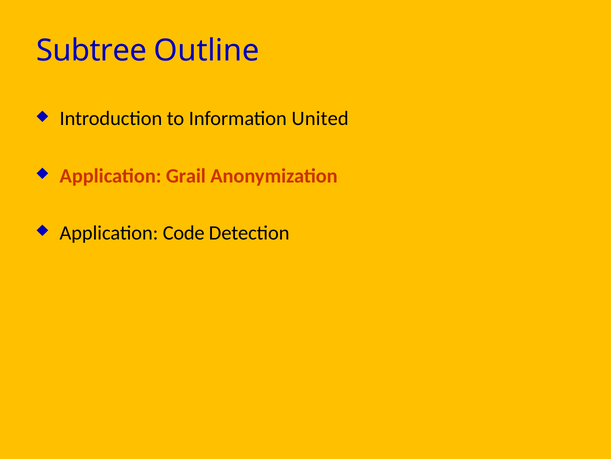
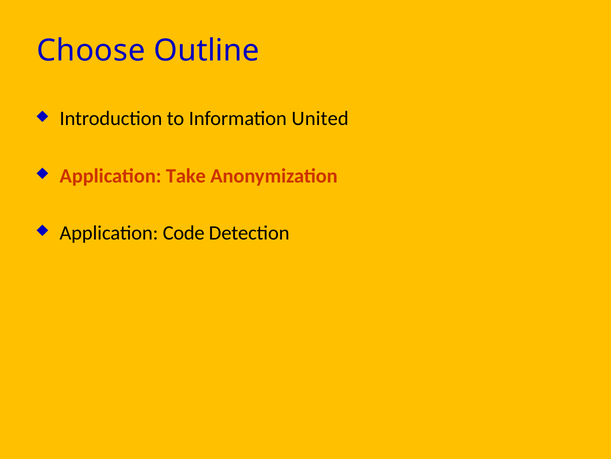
Subtree: Subtree -> Choose
Grail: Grail -> Take
